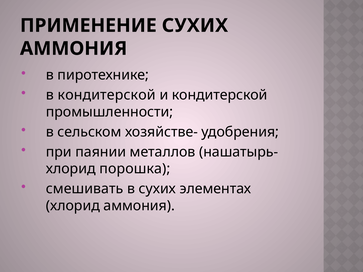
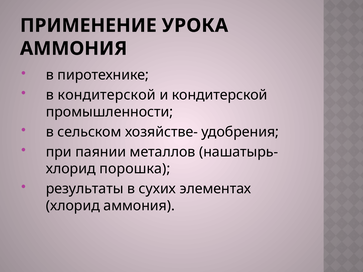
ПРИМЕНЕНИЕ СУХИХ: СУХИХ -> УРОКА
смешивать: смешивать -> результаты
